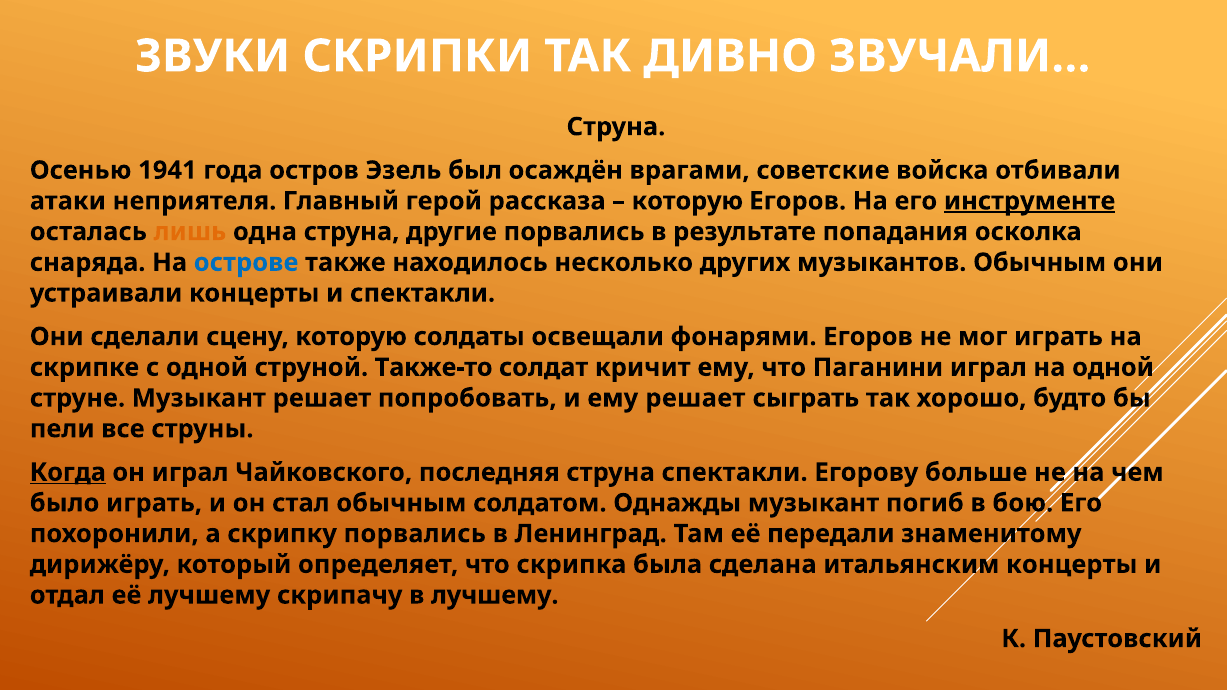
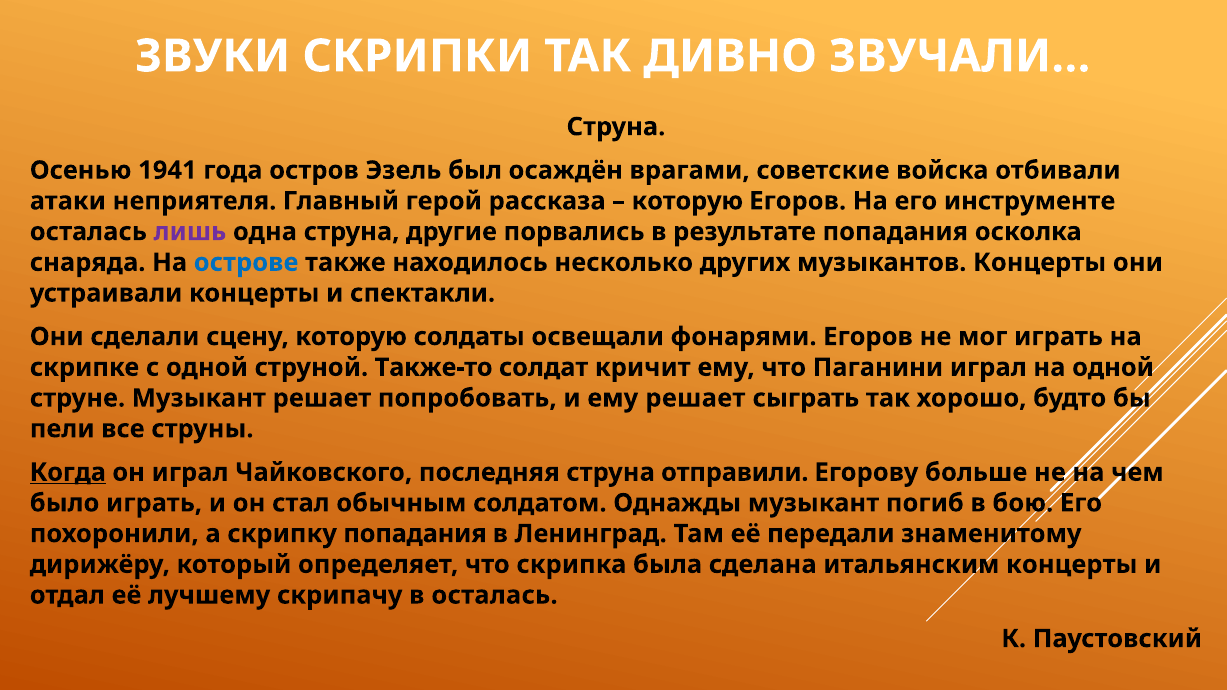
инструменте underline: present -> none
лишь colour: orange -> purple
музыкантов Обычным: Обычным -> Концерты
струна спектакли: спектакли -> отправили
скрипку порвались: порвались -> попадания
в лучшему: лучшему -> осталась
